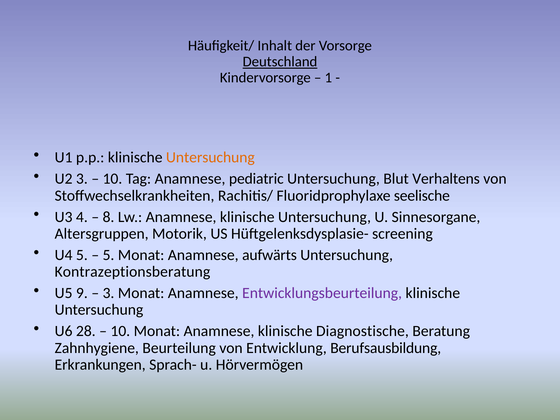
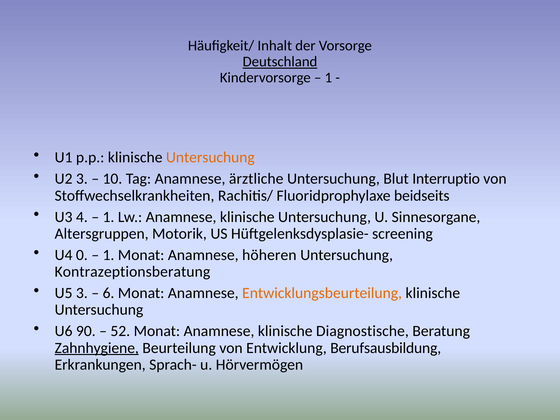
pediatric: pediatric -> ärztliche
Verhaltens: Verhaltens -> Interruptio
seelische: seelische -> beidseits
8 at (109, 217): 8 -> 1
U4 5: 5 -> 0
5 at (109, 255): 5 -> 1
aufwärts: aufwärts -> höheren
U5 9: 9 -> 3
3 at (109, 293): 3 -> 6
Entwicklungsbeurteilung colour: purple -> orange
28: 28 -> 90
10 at (120, 331): 10 -> 52
Zahnhygiene underline: none -> present
